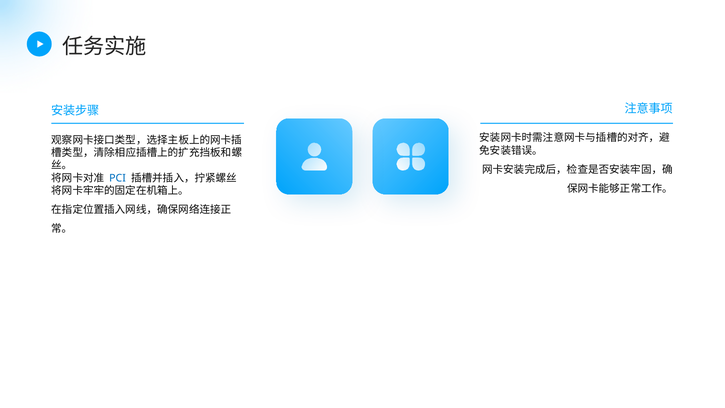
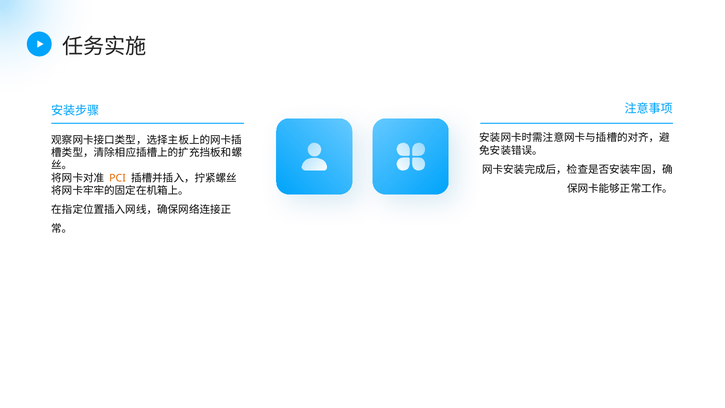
PCI colour: blue -> orange
